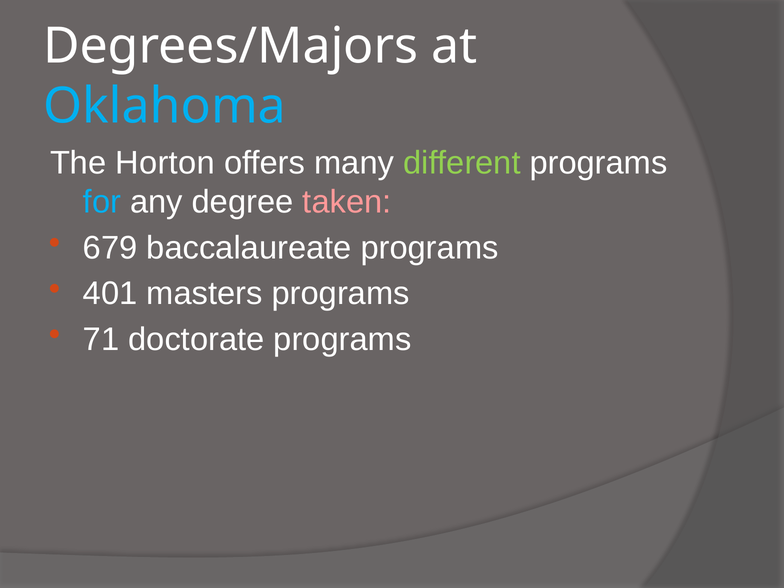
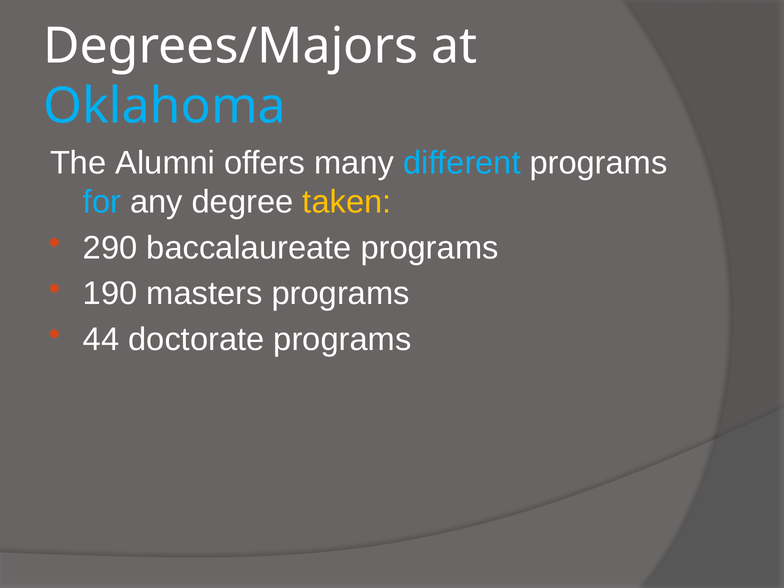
Horton: Horton -> Alumni
different colour: light green -> light blue
taken colour: pink -> yellow
679: 679 -> 290
401: 401 -> 190
71: 71 -> 44
